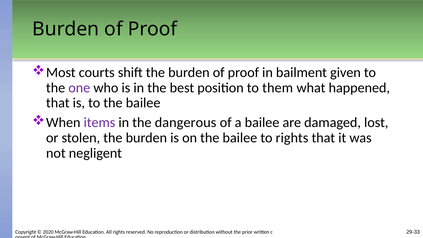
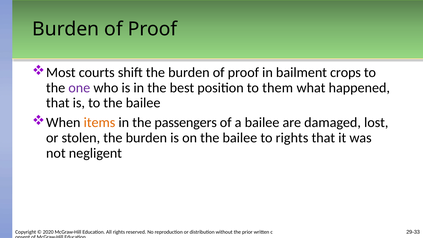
given: given -> crops
items colour: purple -> orange
dangerous: dangerous -> passengers
